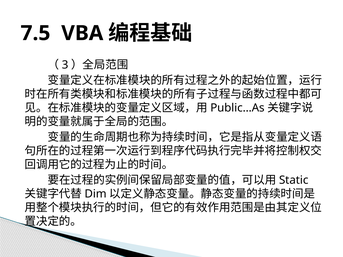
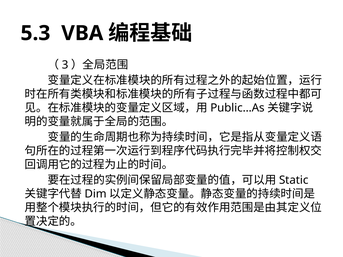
7.5: 7.5 -> 5.3
